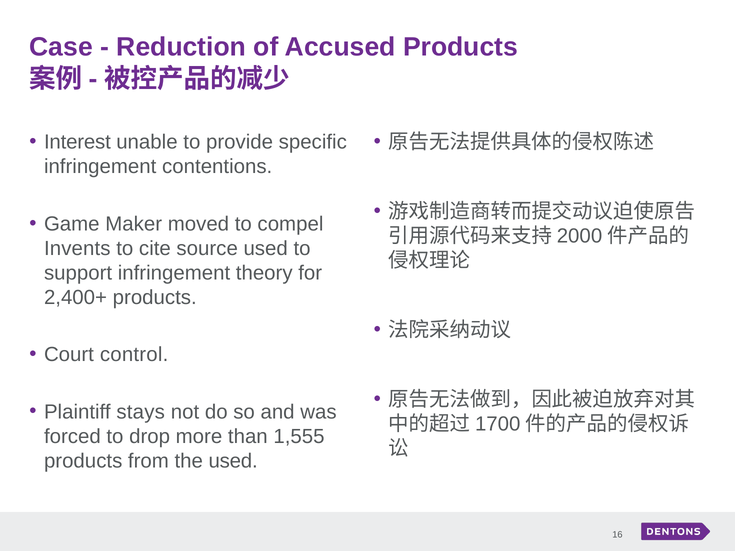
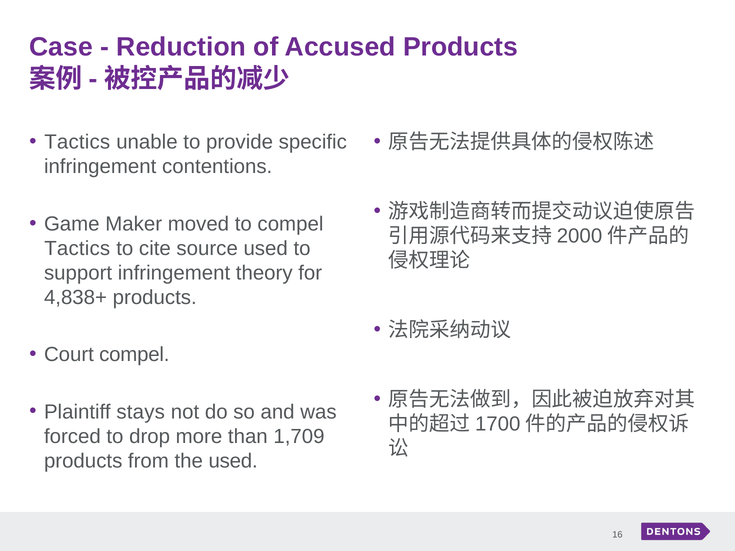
Interest at (77, 142): Interest -> Tactics
Invents at (77, 249): Invents -> Tactics
2,400+: 2,400+ -> 4,838+
Court control: control -> compel
1,555: 1,555 -> 1,709
